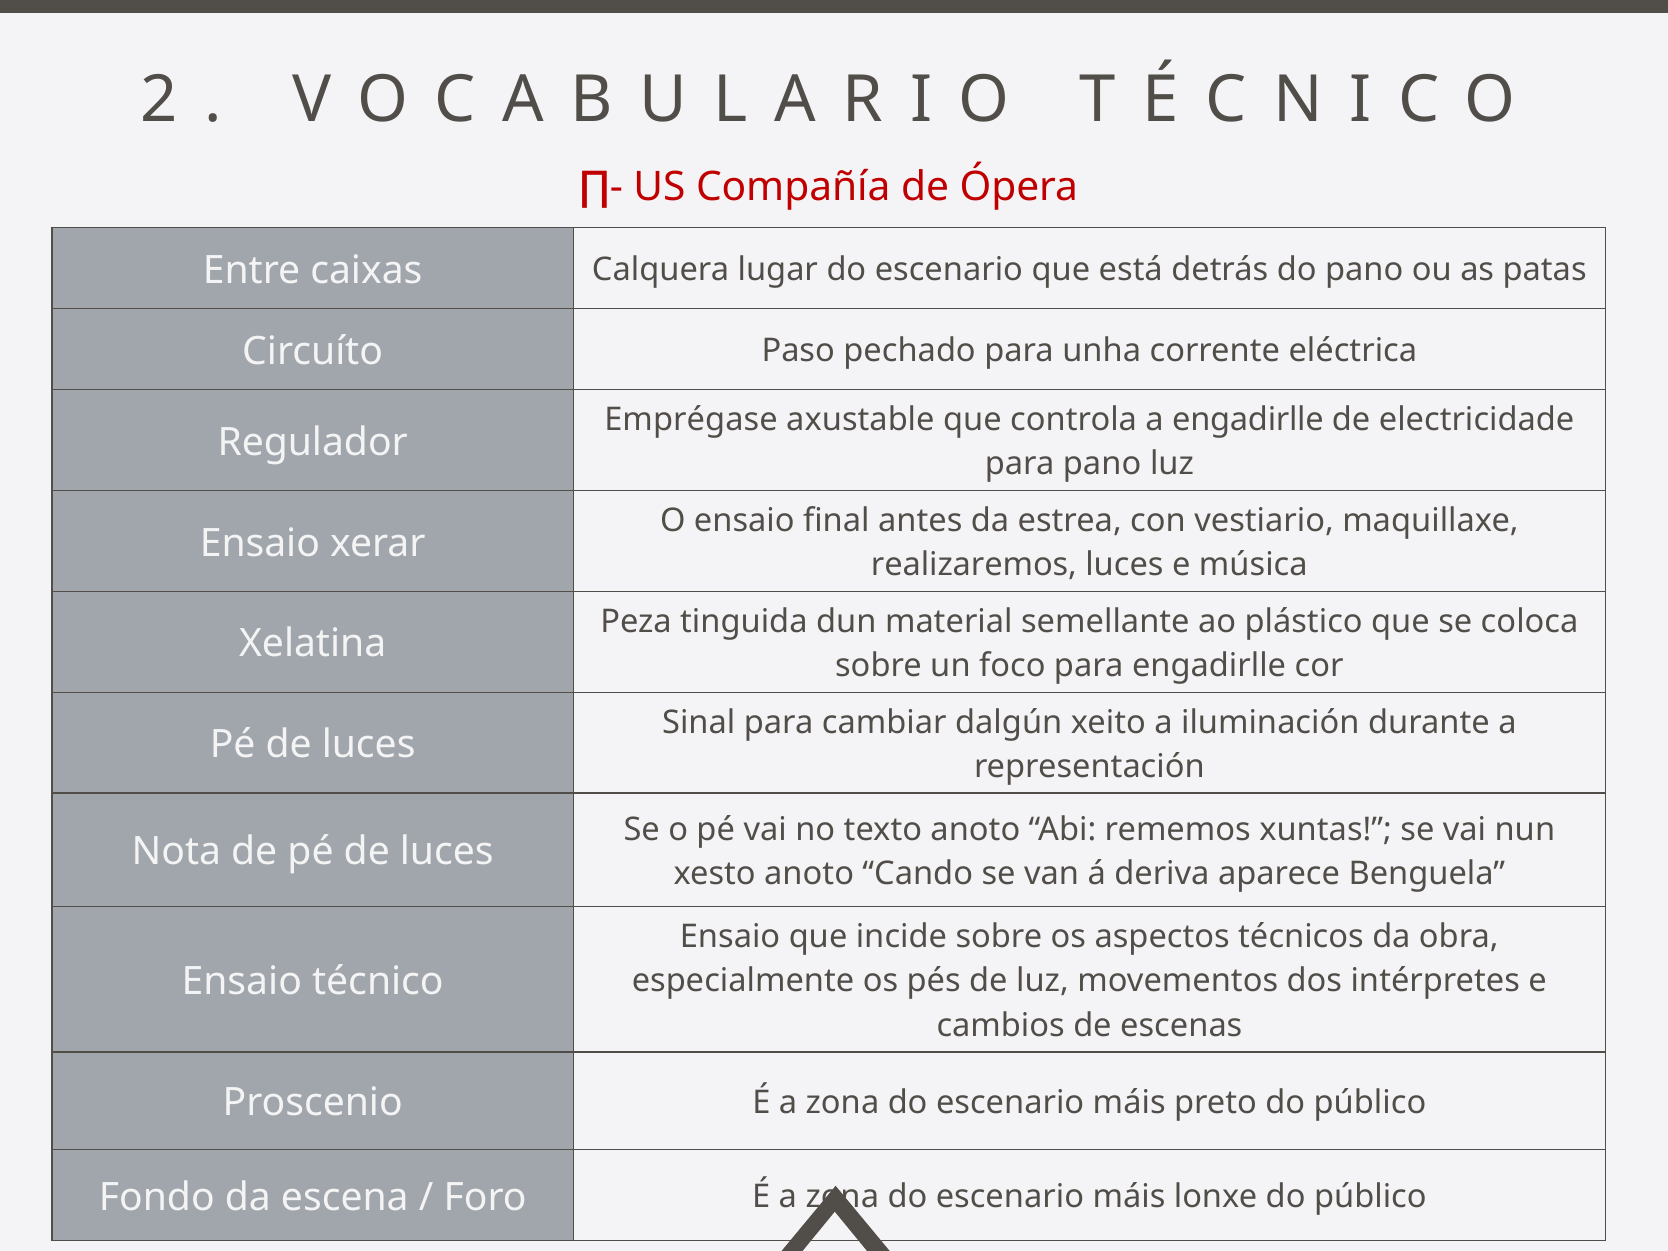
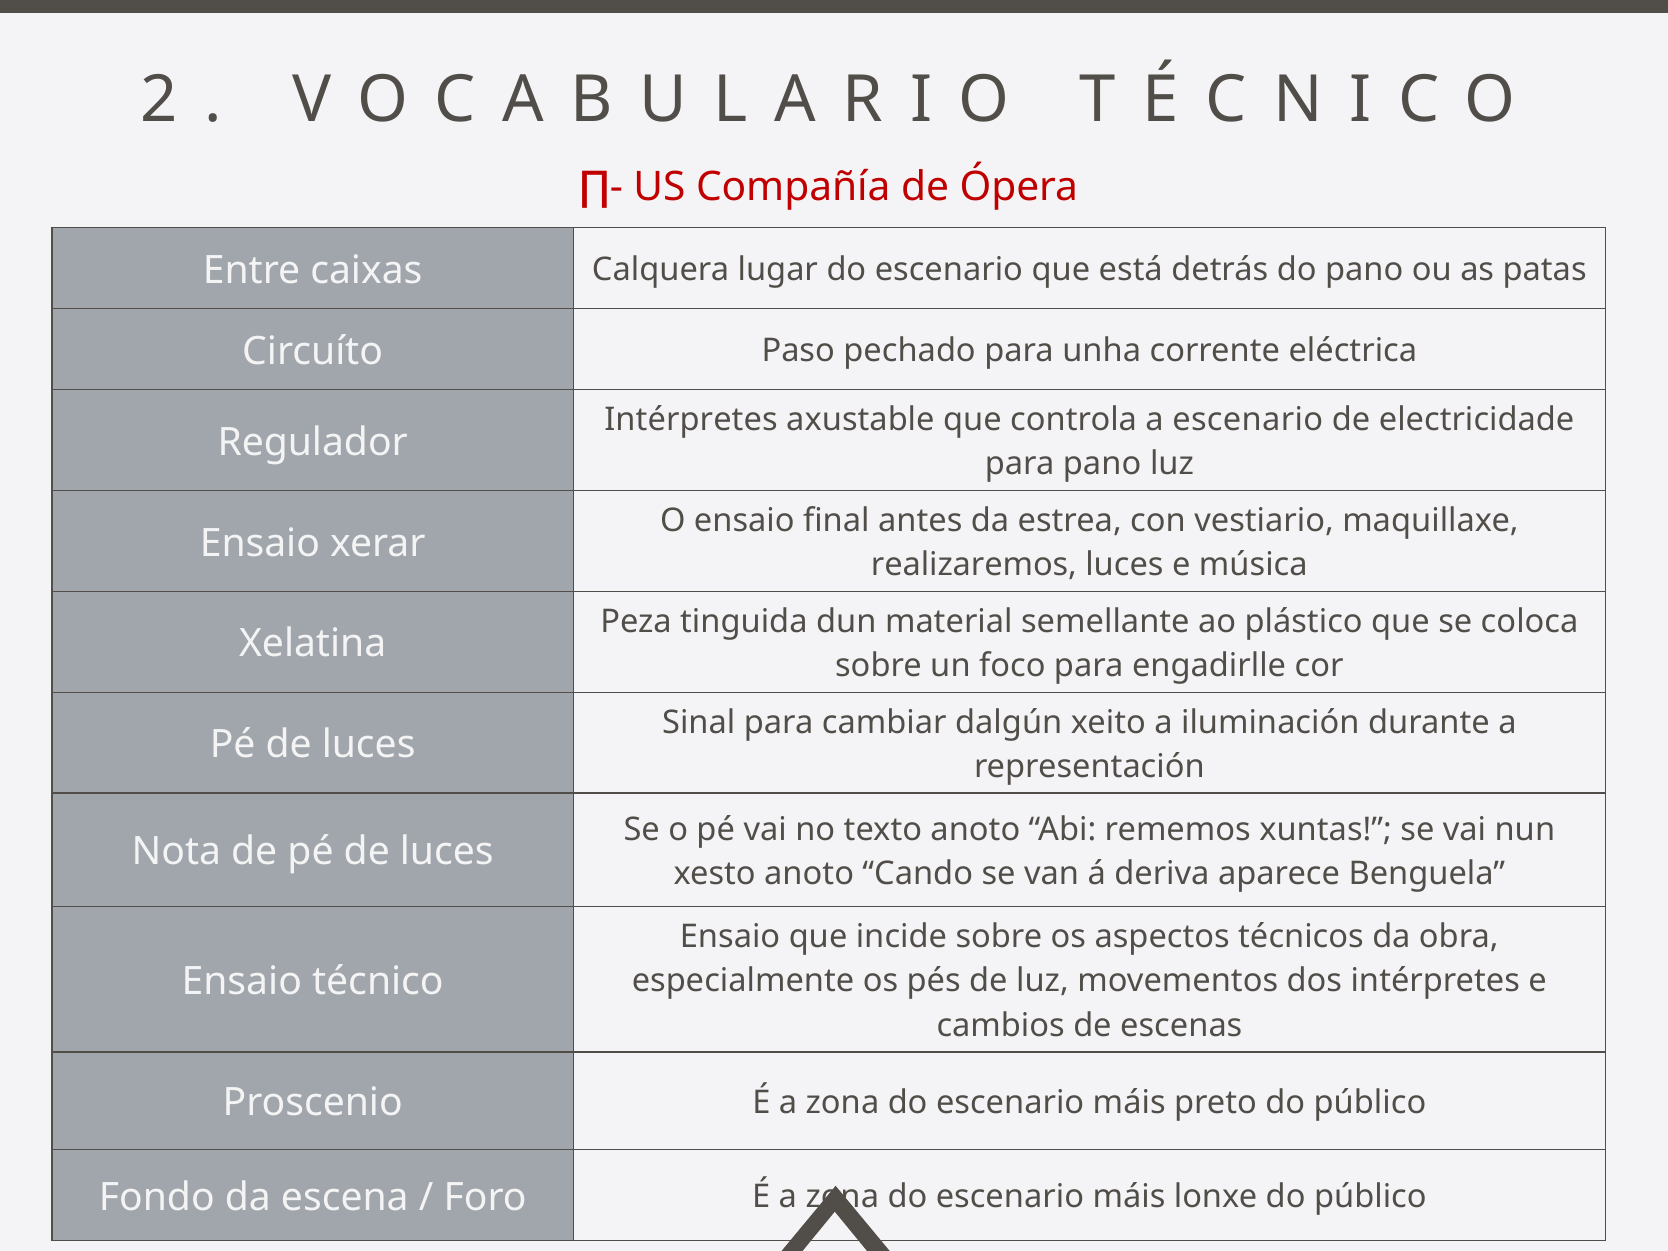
Emprégase at (691, 420): Emprégase -> Intérpretes
a engadirlle: engadirlle -> escenario
